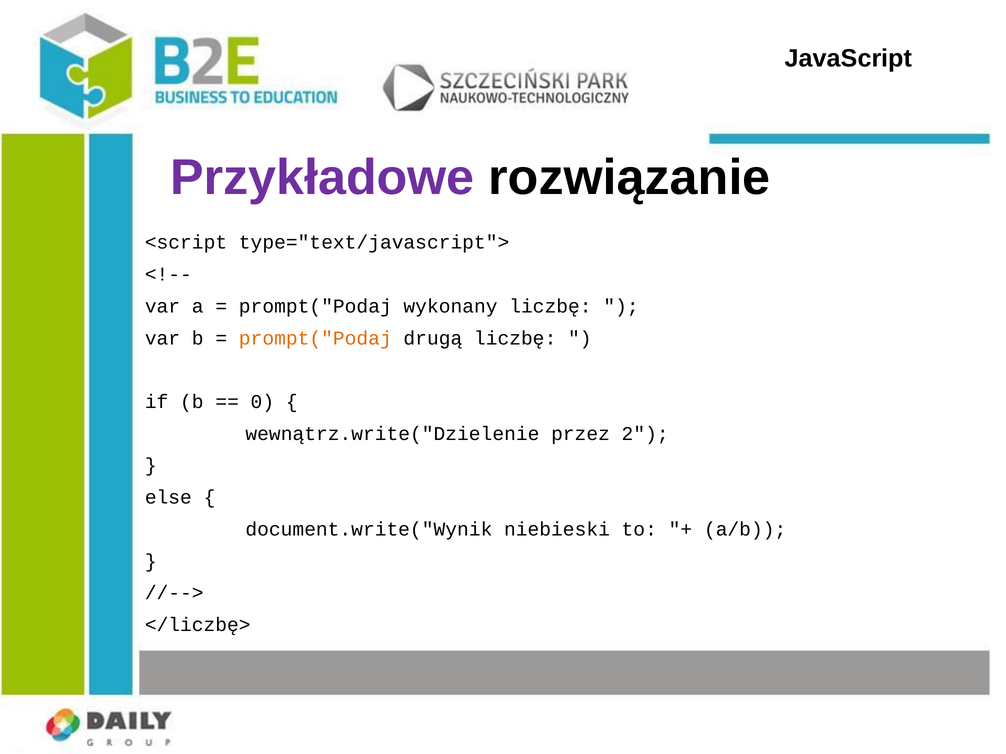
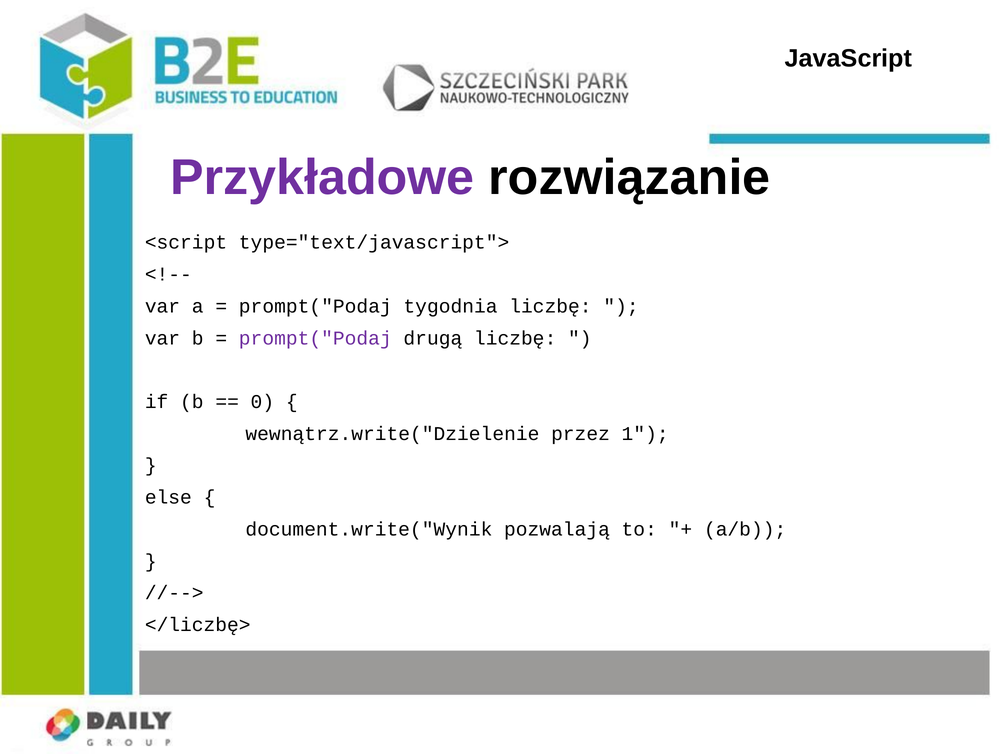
wykonany: wykonany -> tygodnia
prompt("Podaj at (315, 338) colour: orange -> purple
2: 2 -> 1
niebieski: niebieski -> pozwalają
